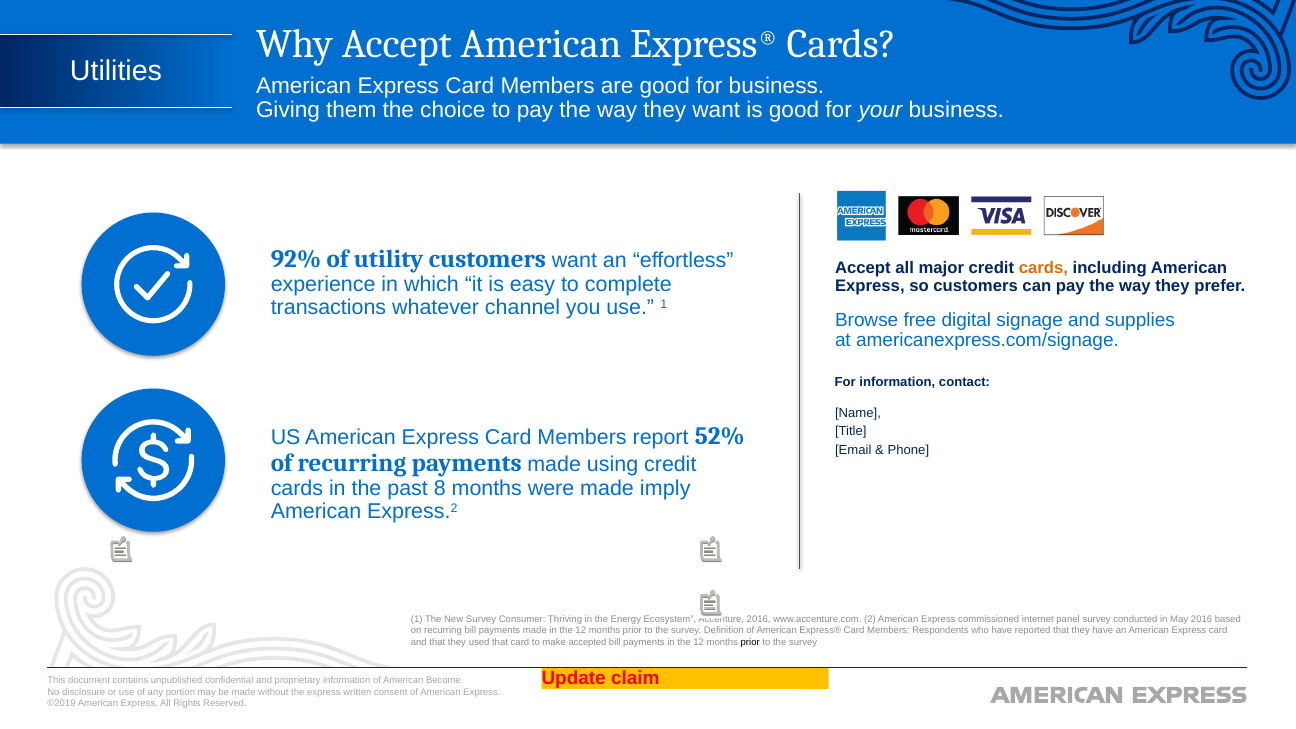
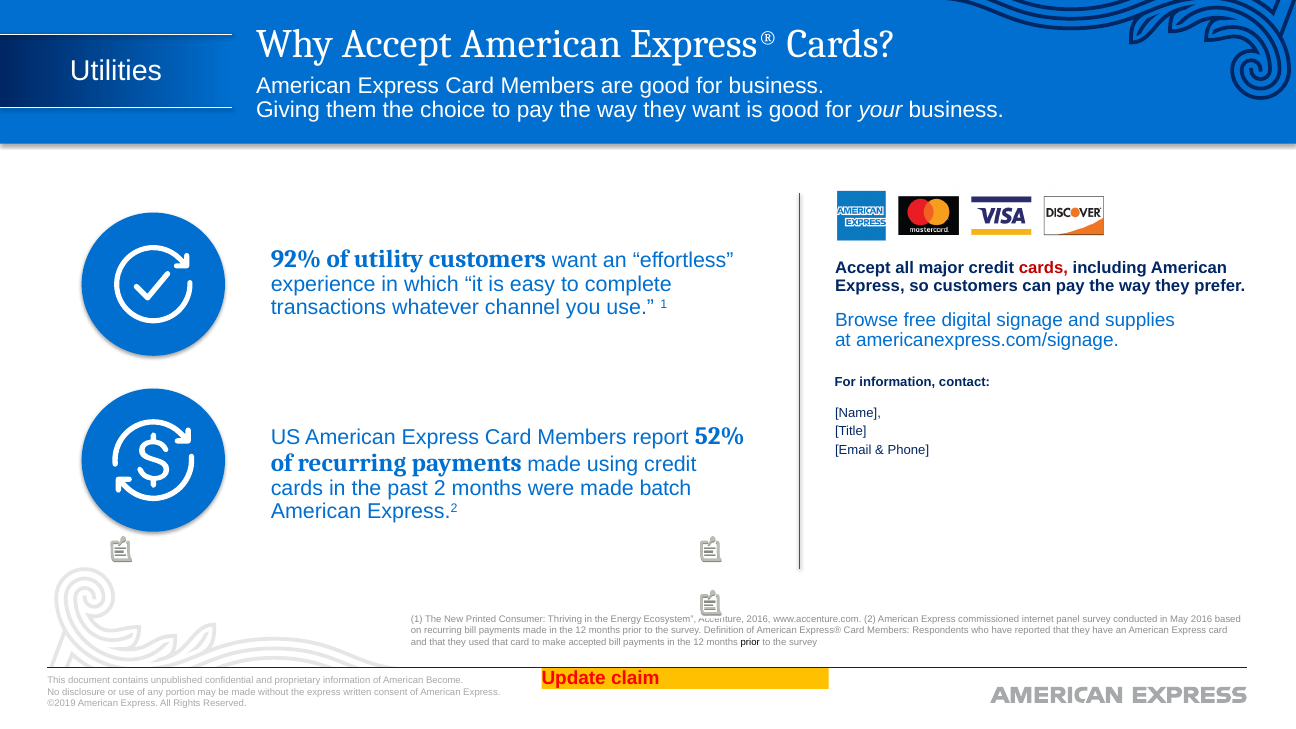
cards at (1043, 268) colour: orange -> red
past 8: 8 -> 2
imply: imply -> batch
New Survey: Survey -> Printed
